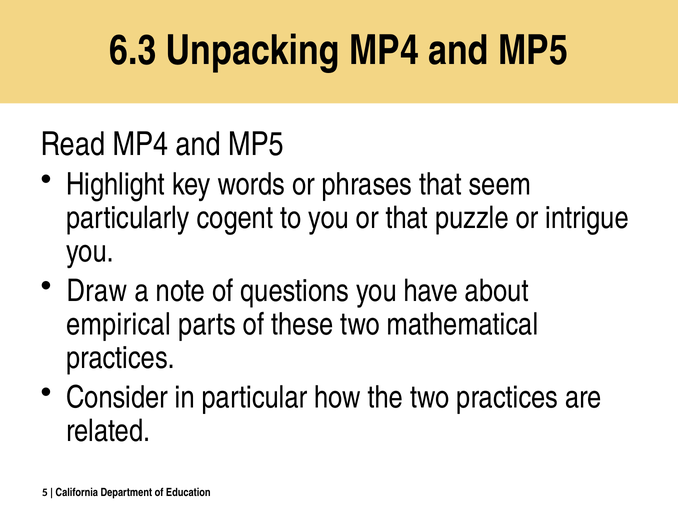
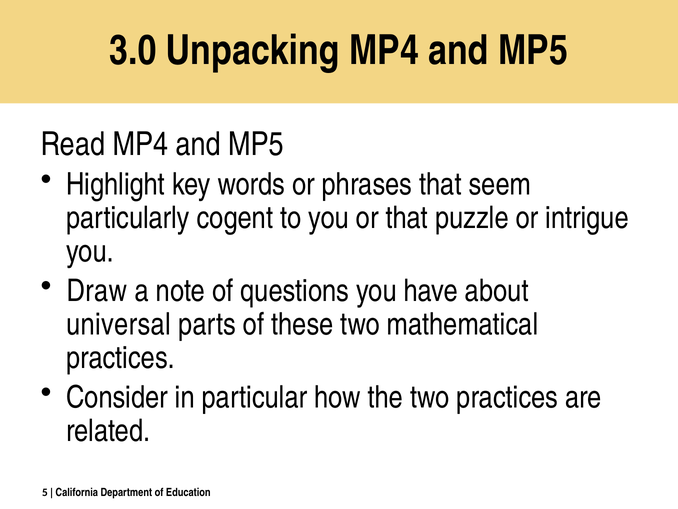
6.3: 6.3 -> 3.0
empirical: empirical -> universal
